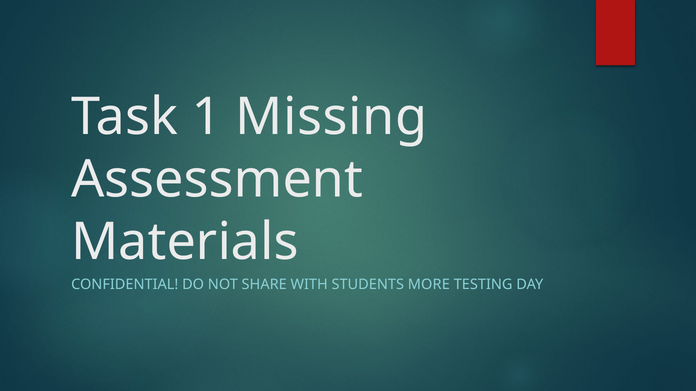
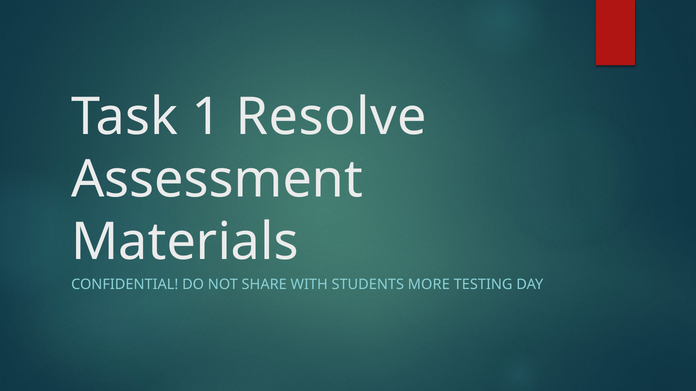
Missing: Missing -> Resolve
